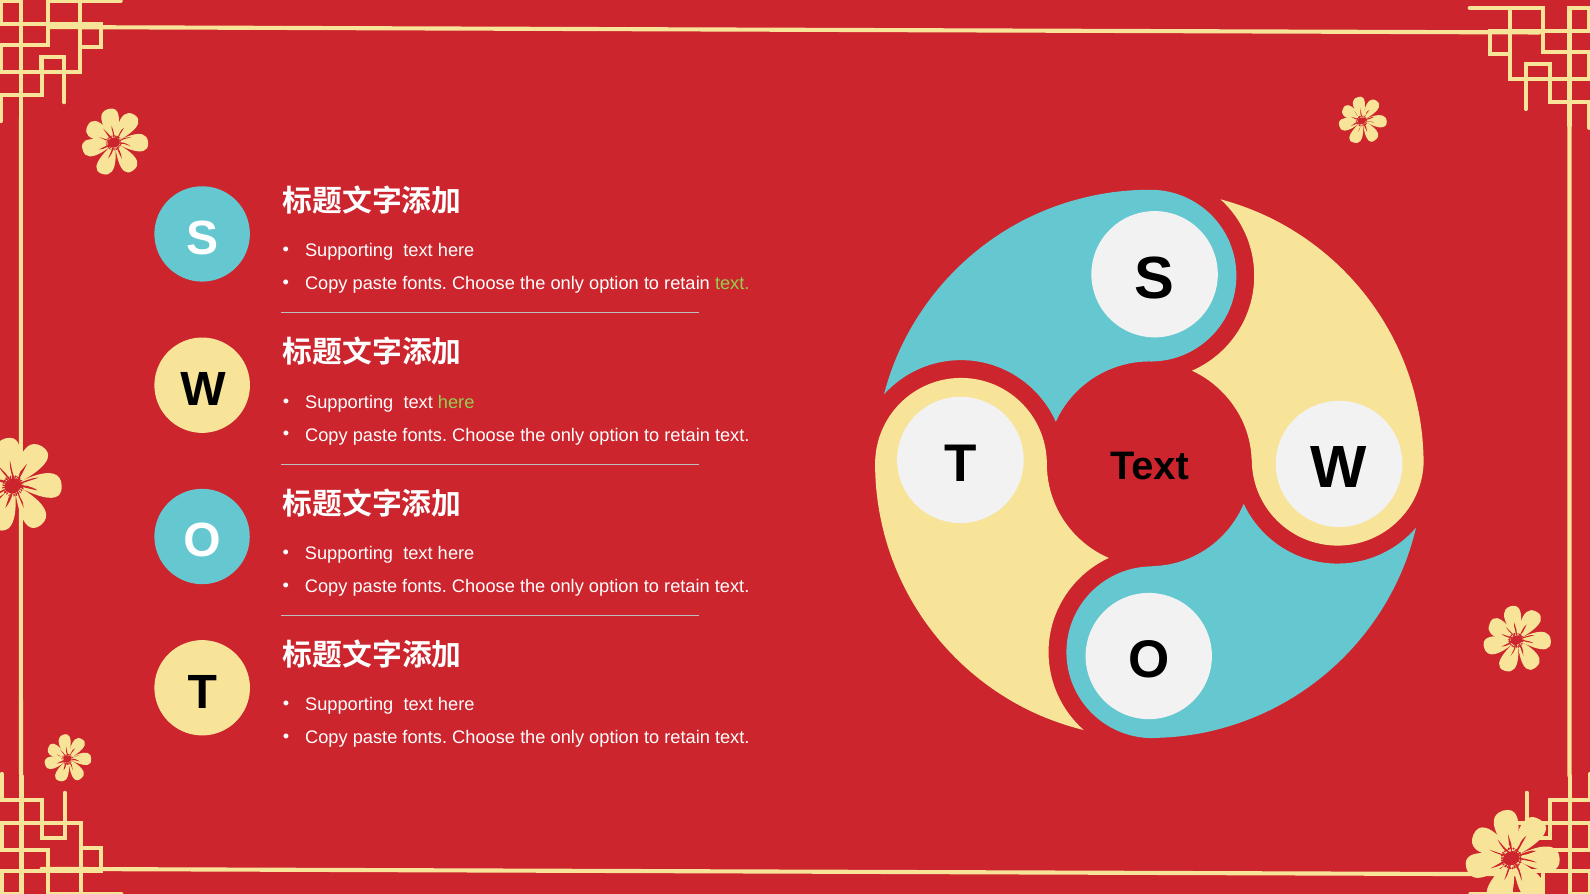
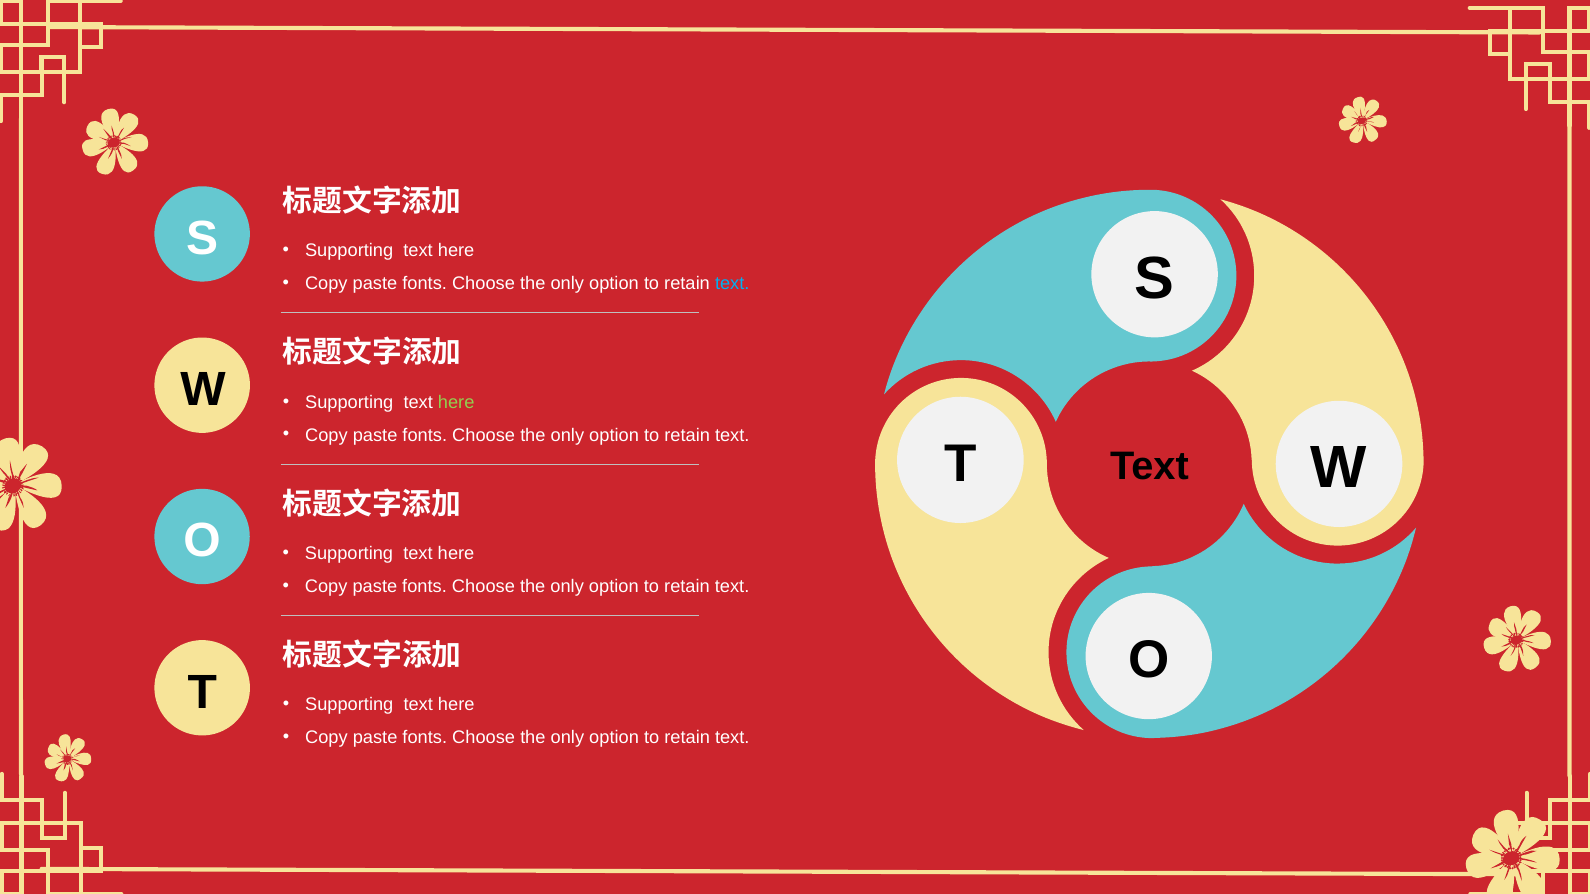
text at (732, 284) colour: light green -> light blue
